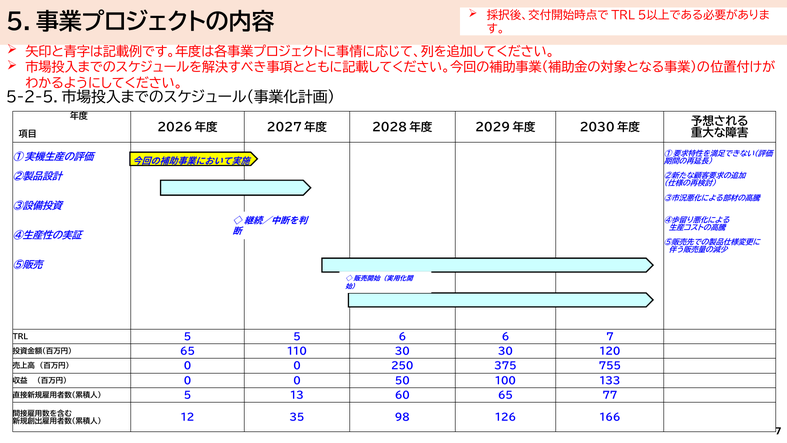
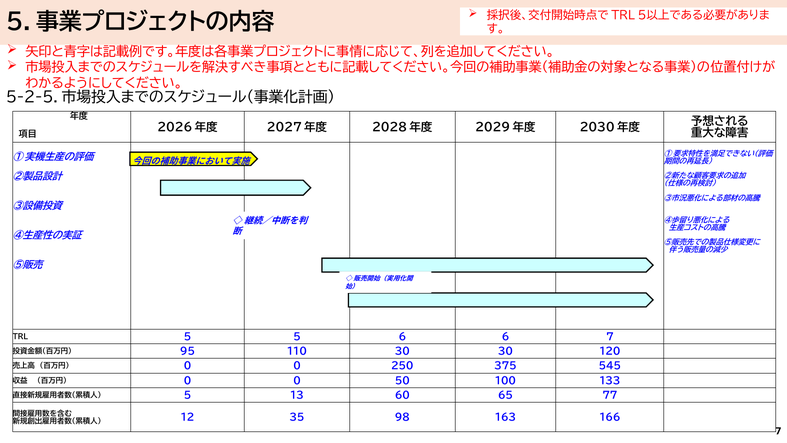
65 at (188, 351): 65 -> 95
755: 755 -> 545
126: 126 -> 163
